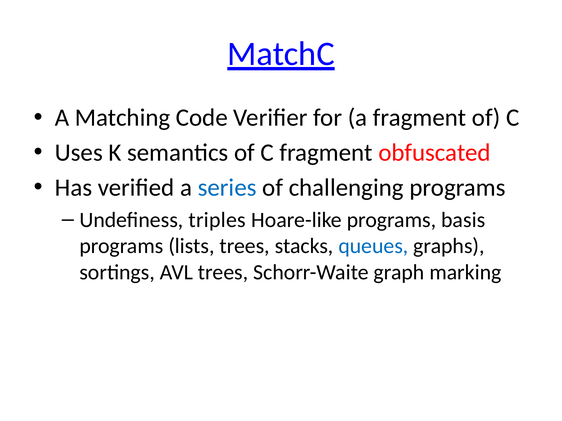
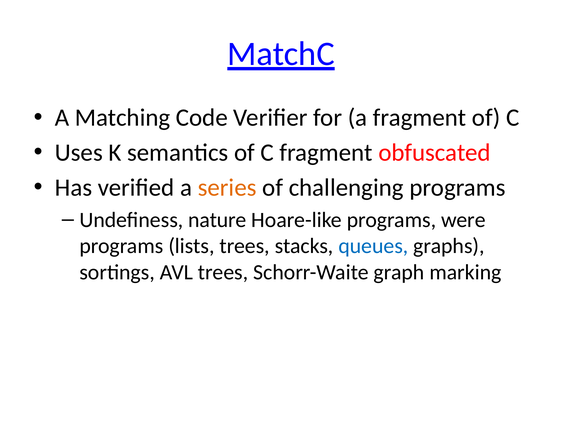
series colour: blue -> orange
triples: triples -> nature
basis: basis -> were
